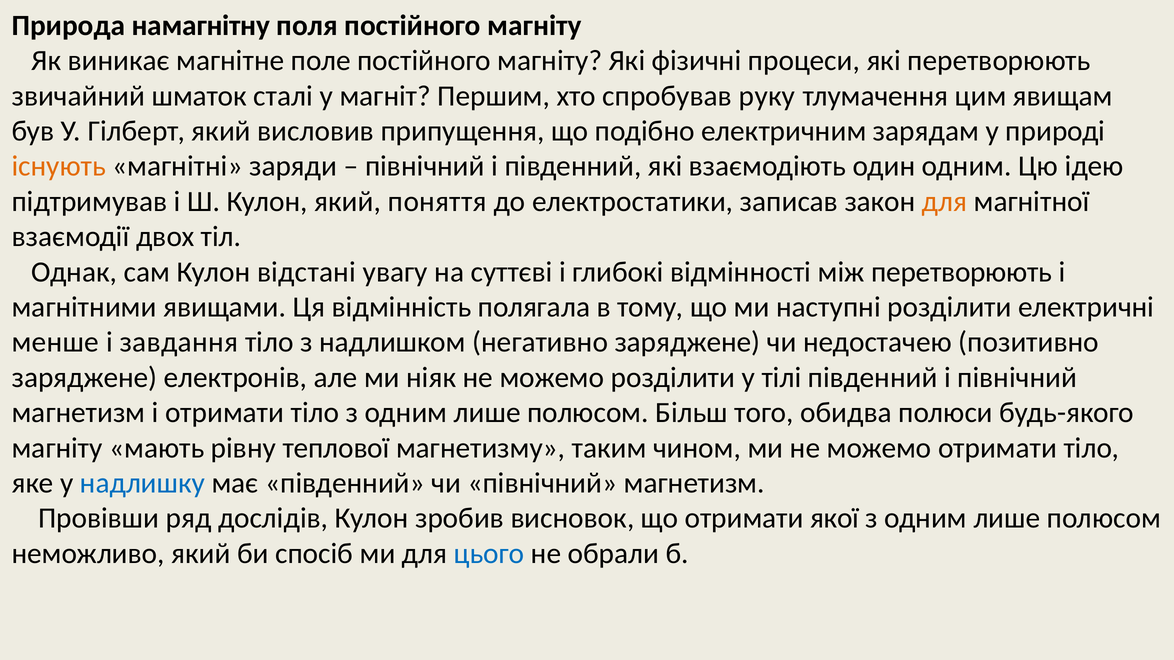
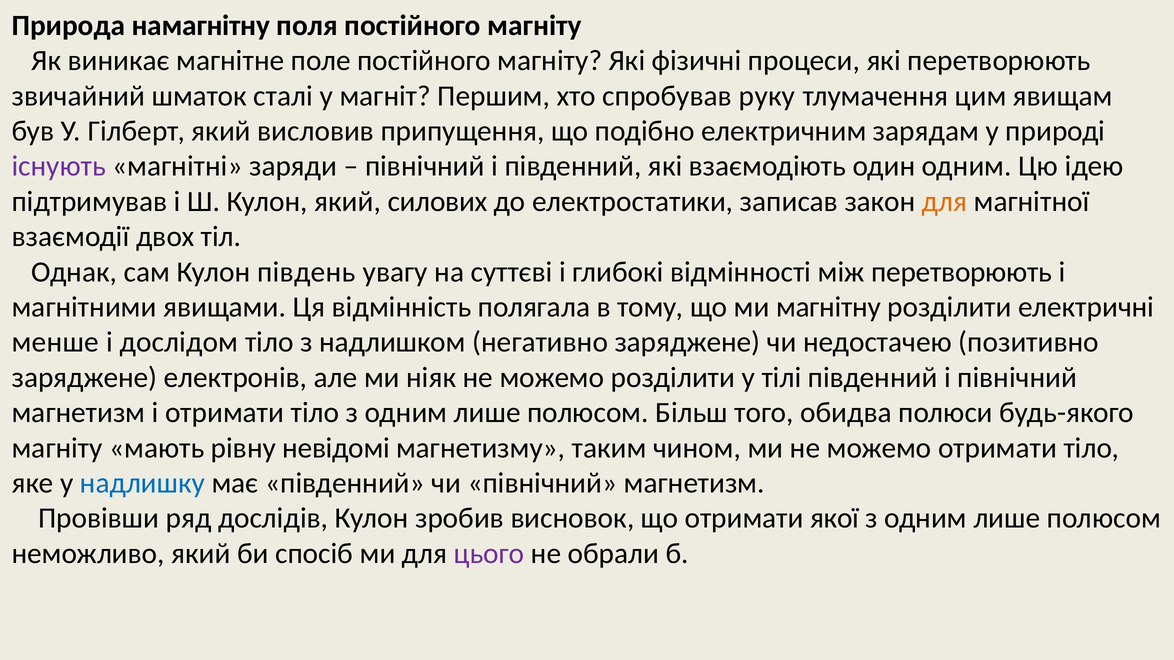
існують colour: orange -> purple
поняття: поняття -> силових
відстані: відстані -> південь
наступні: наступні -> магнітну
завдання: завдання -> дослідом
теплової: теплової -> невідомі
цього colour: blue -> purple
